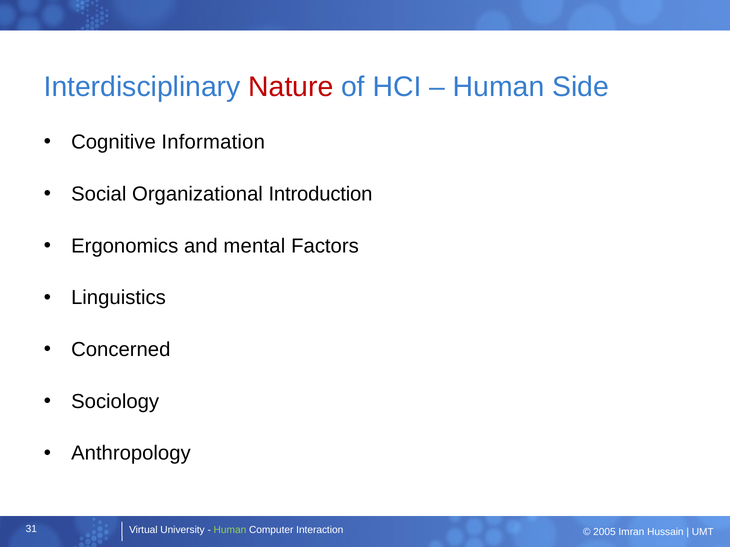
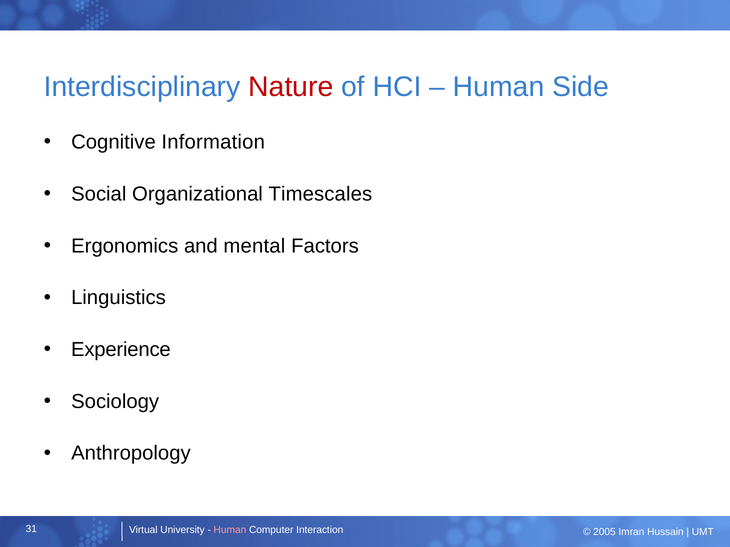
Introduction: Introduction -> Timescales
Concerned: Concerned -> Experience
Human at (230, 530) colour: light green -> pink
